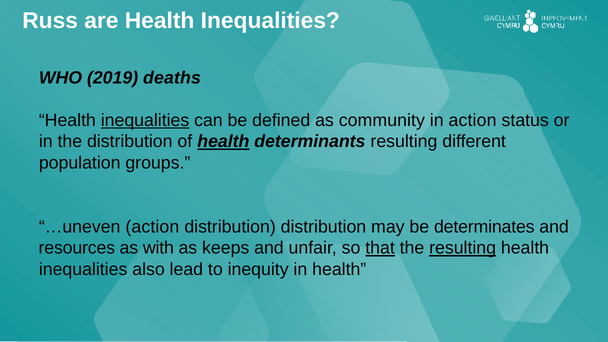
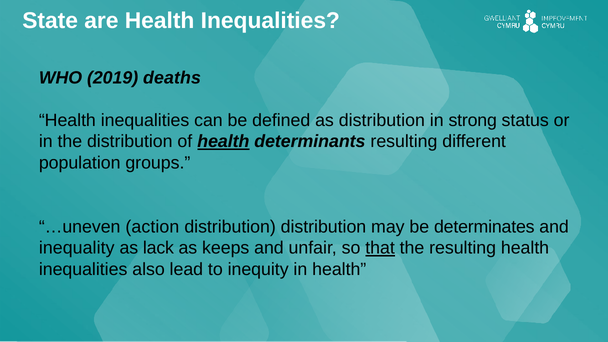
Russ: Russ -> State
inequalities at (145, 120) underline: present -> none
as community: community -> distribution
in action: action -> strong
resources: resources -> inequality
with: with -> lack
resulting at (463, 248) underline: present -> none
